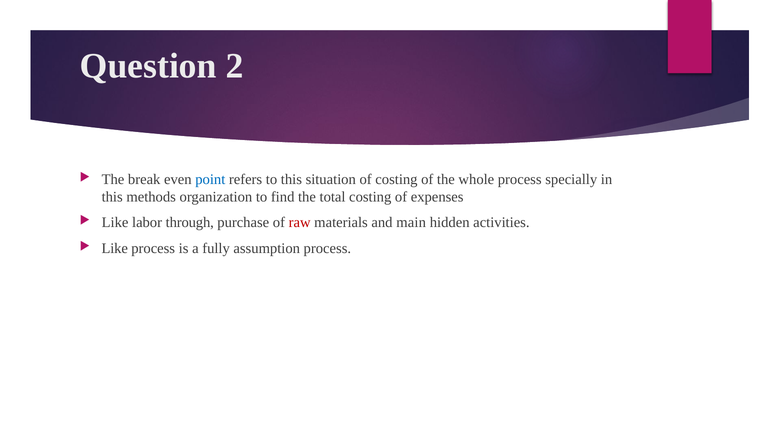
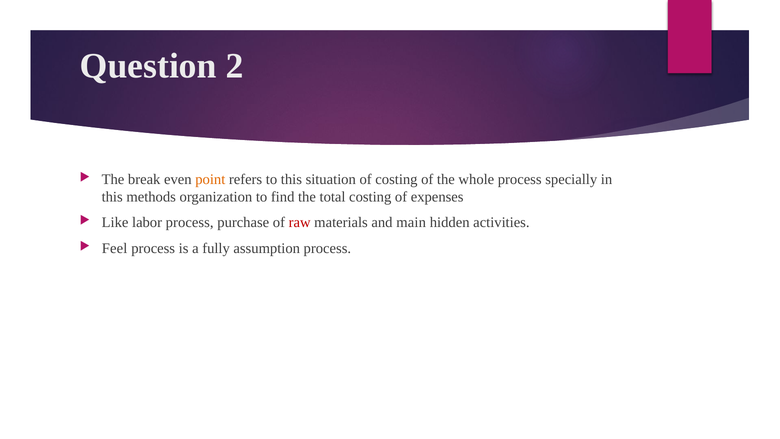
point colour: blue -> orange
labor through: through -> process
Like at (115, 248): Like -> Feel
